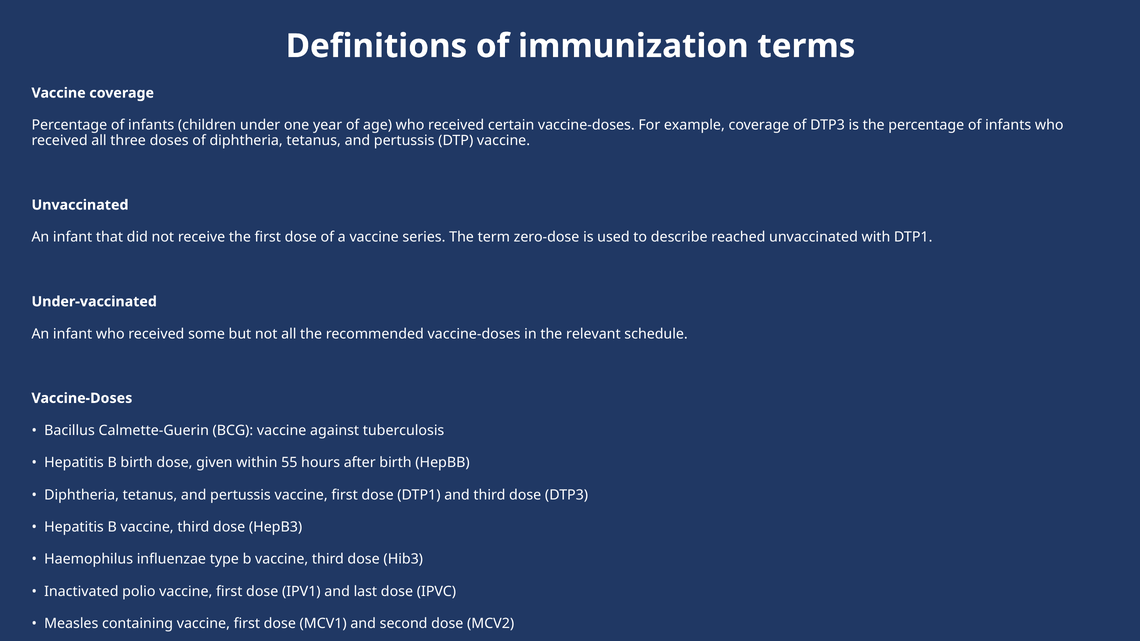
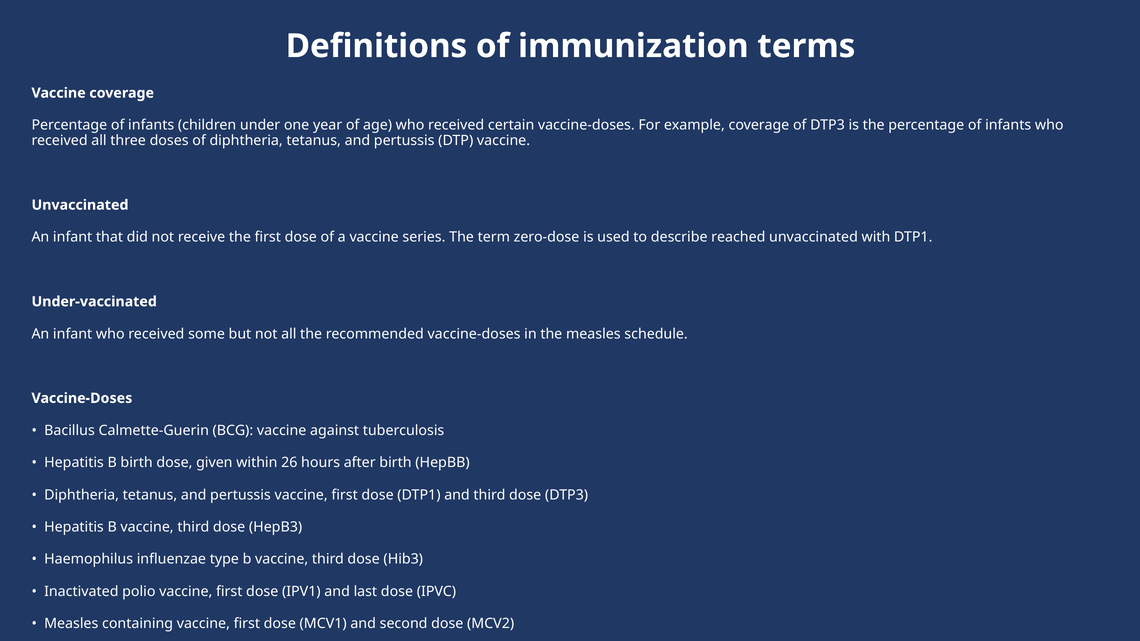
the relevant: relevant -> measles
55: 55 -> 26
